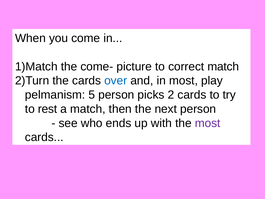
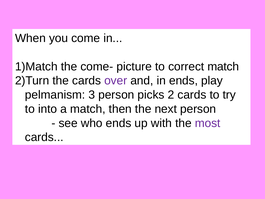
over colour: blue -> purple
in most: most -> ends
5: 5 -> 3
rest: rest -> into
